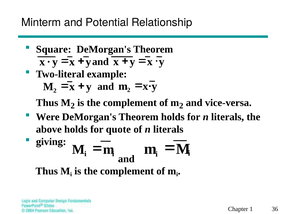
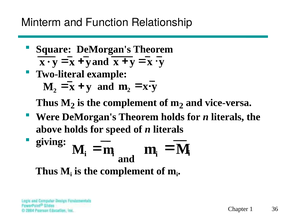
Potential: Potential -> Function
quote: quote -> speed
